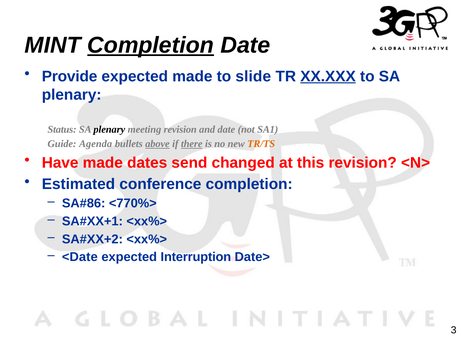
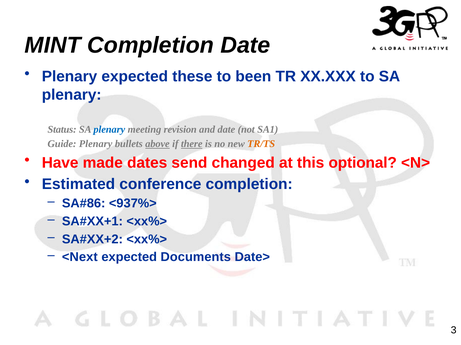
Completion at (151, 45) underline: present -> none
Provide at (70, 76): Provide -> Plenary
expected made: made -> these
slide: slide -> been
XX.XXX underline: present -> none
plenary at (109, 130) colour: black -> blue
Guide Agenda: Agenda -> Plenary
this revision: revision -> optional
<770%>: <770%> -> <937%>
<Date: <Date -> <Next
Interruption: Interruption -> Documents
